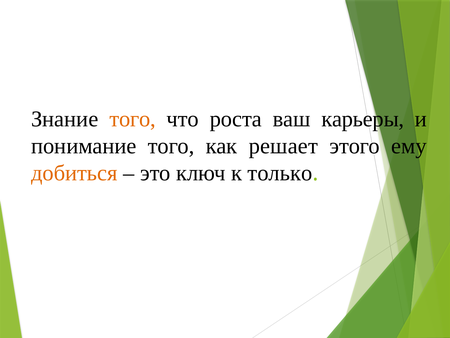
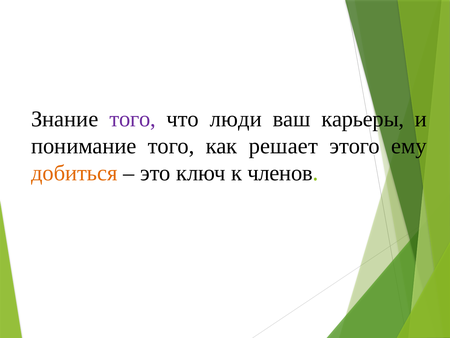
того at (133, 119) colour: orange -> purple
роста: роста -> люди
только: только -> членов
